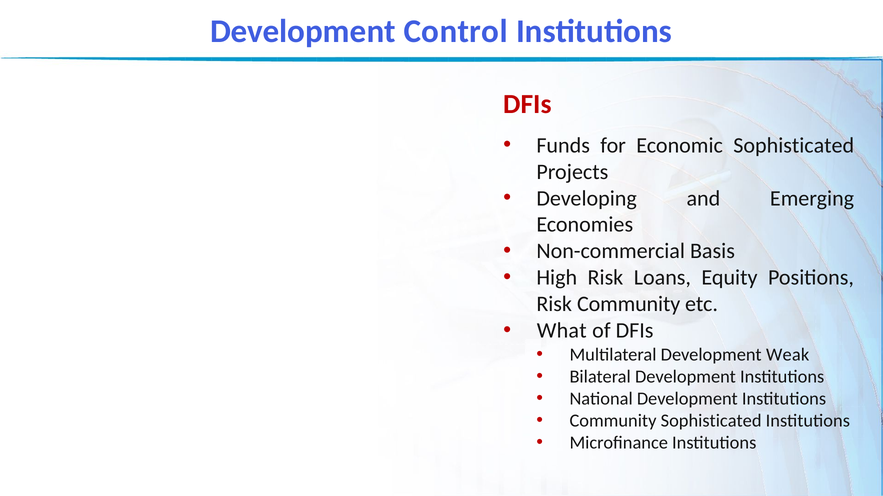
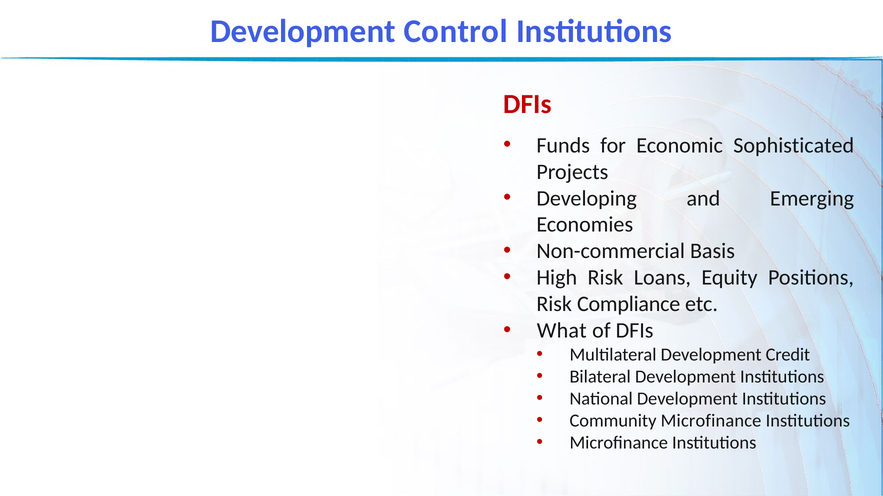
Risk Community: Community -> Compliance
Weak: Weak -> Credit
Community Sophisticated: Sophisticated -> Microfinance
